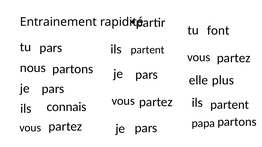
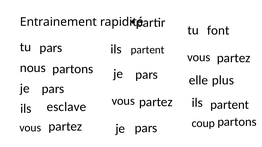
connais: connais -> esclave
papa: papa -> coup
